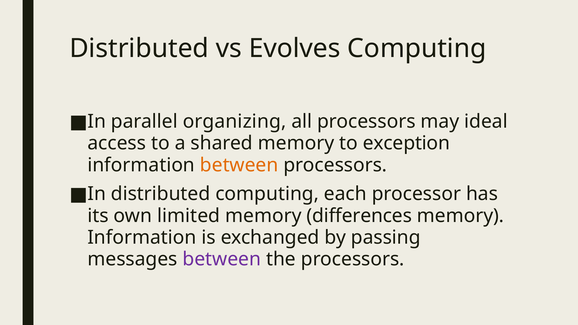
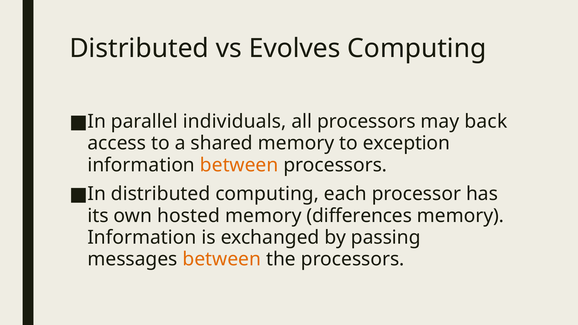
organizing: organizing -> individuals
ideal: ideal -> back
limited: limited -> hosted
between at (222, 259) colour: purple -> orange
